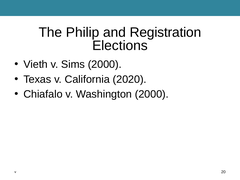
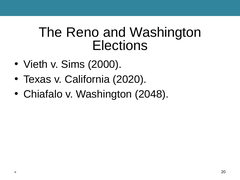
Philip: Philip -> Reno
and Registration: Registration -> Washington
Washington 2000: 2000 -> 2048
